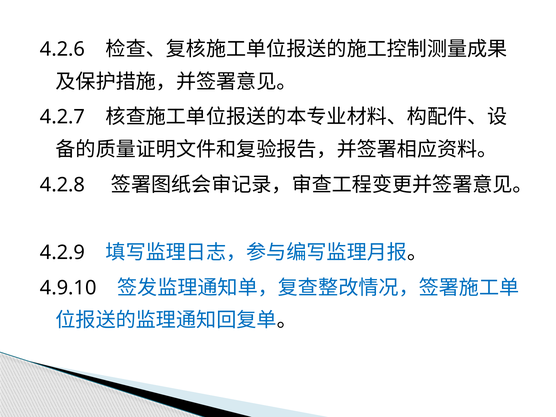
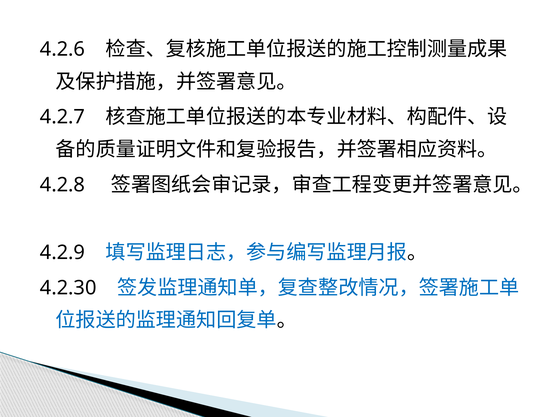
4.9.10: 4.9.10 -> 4.2.30
